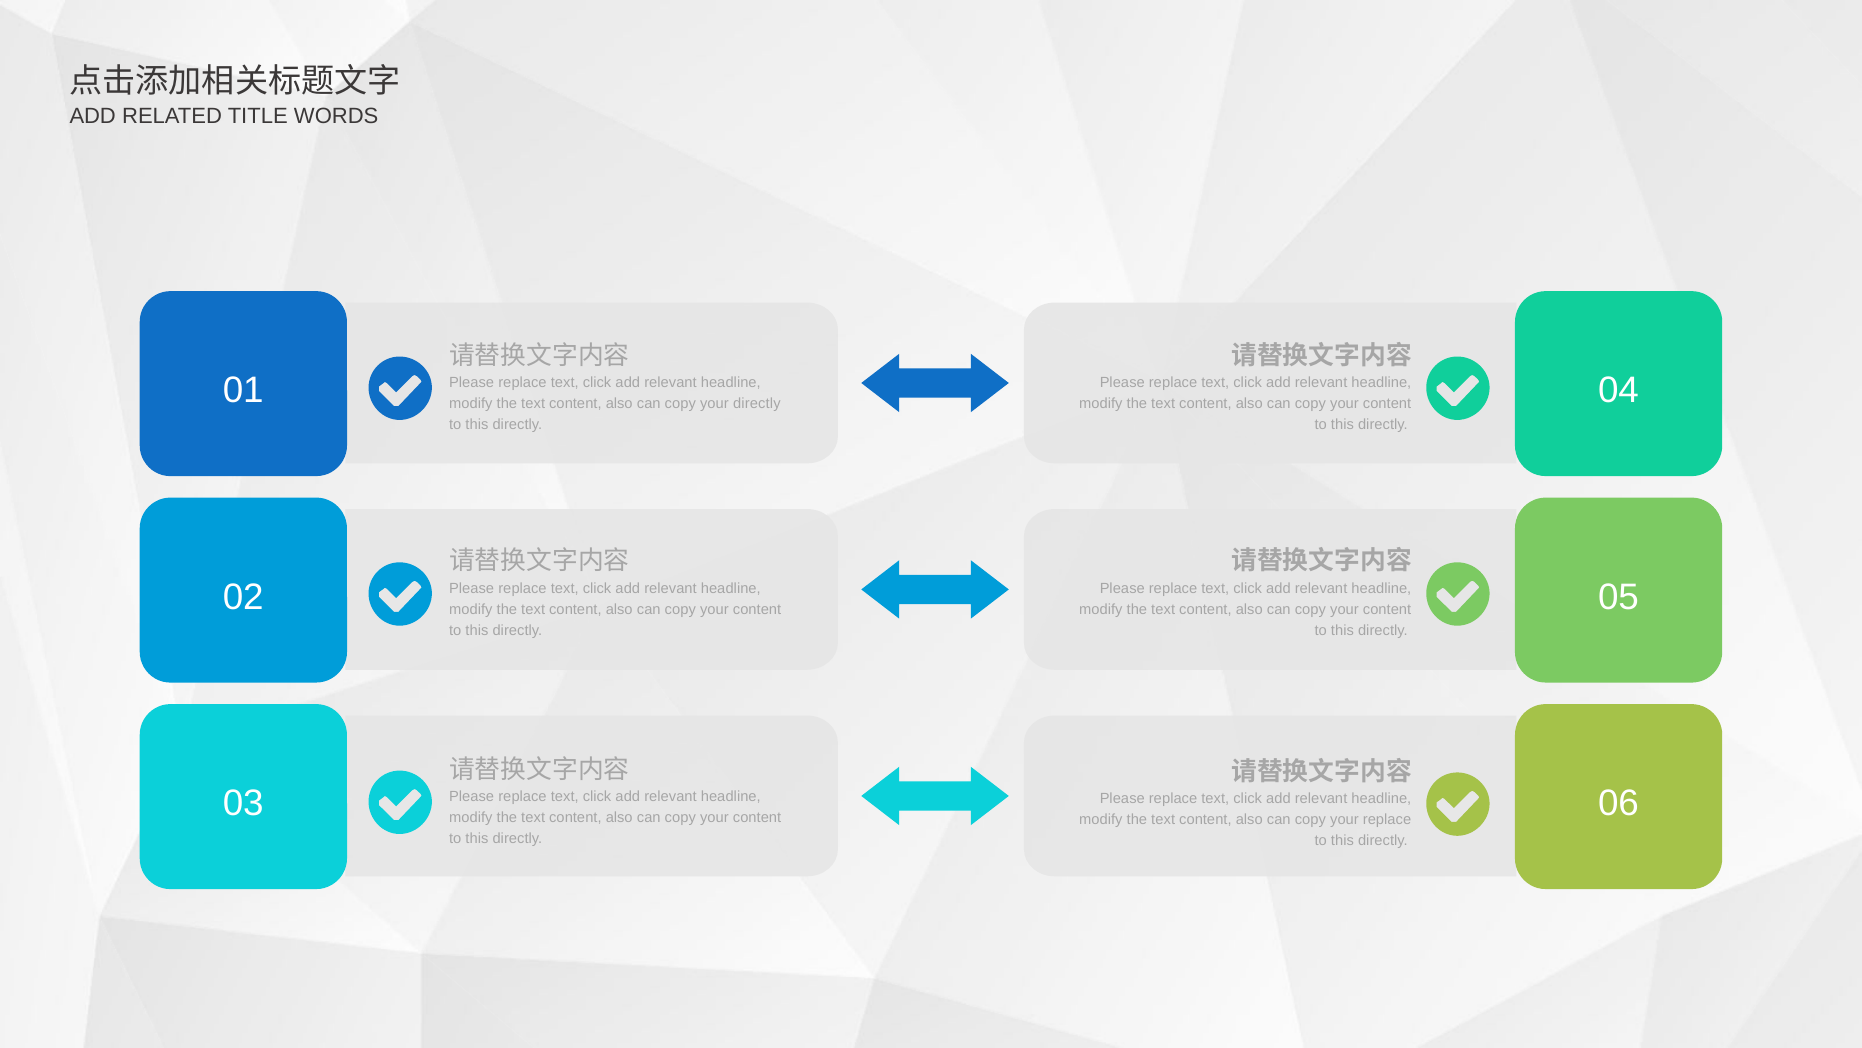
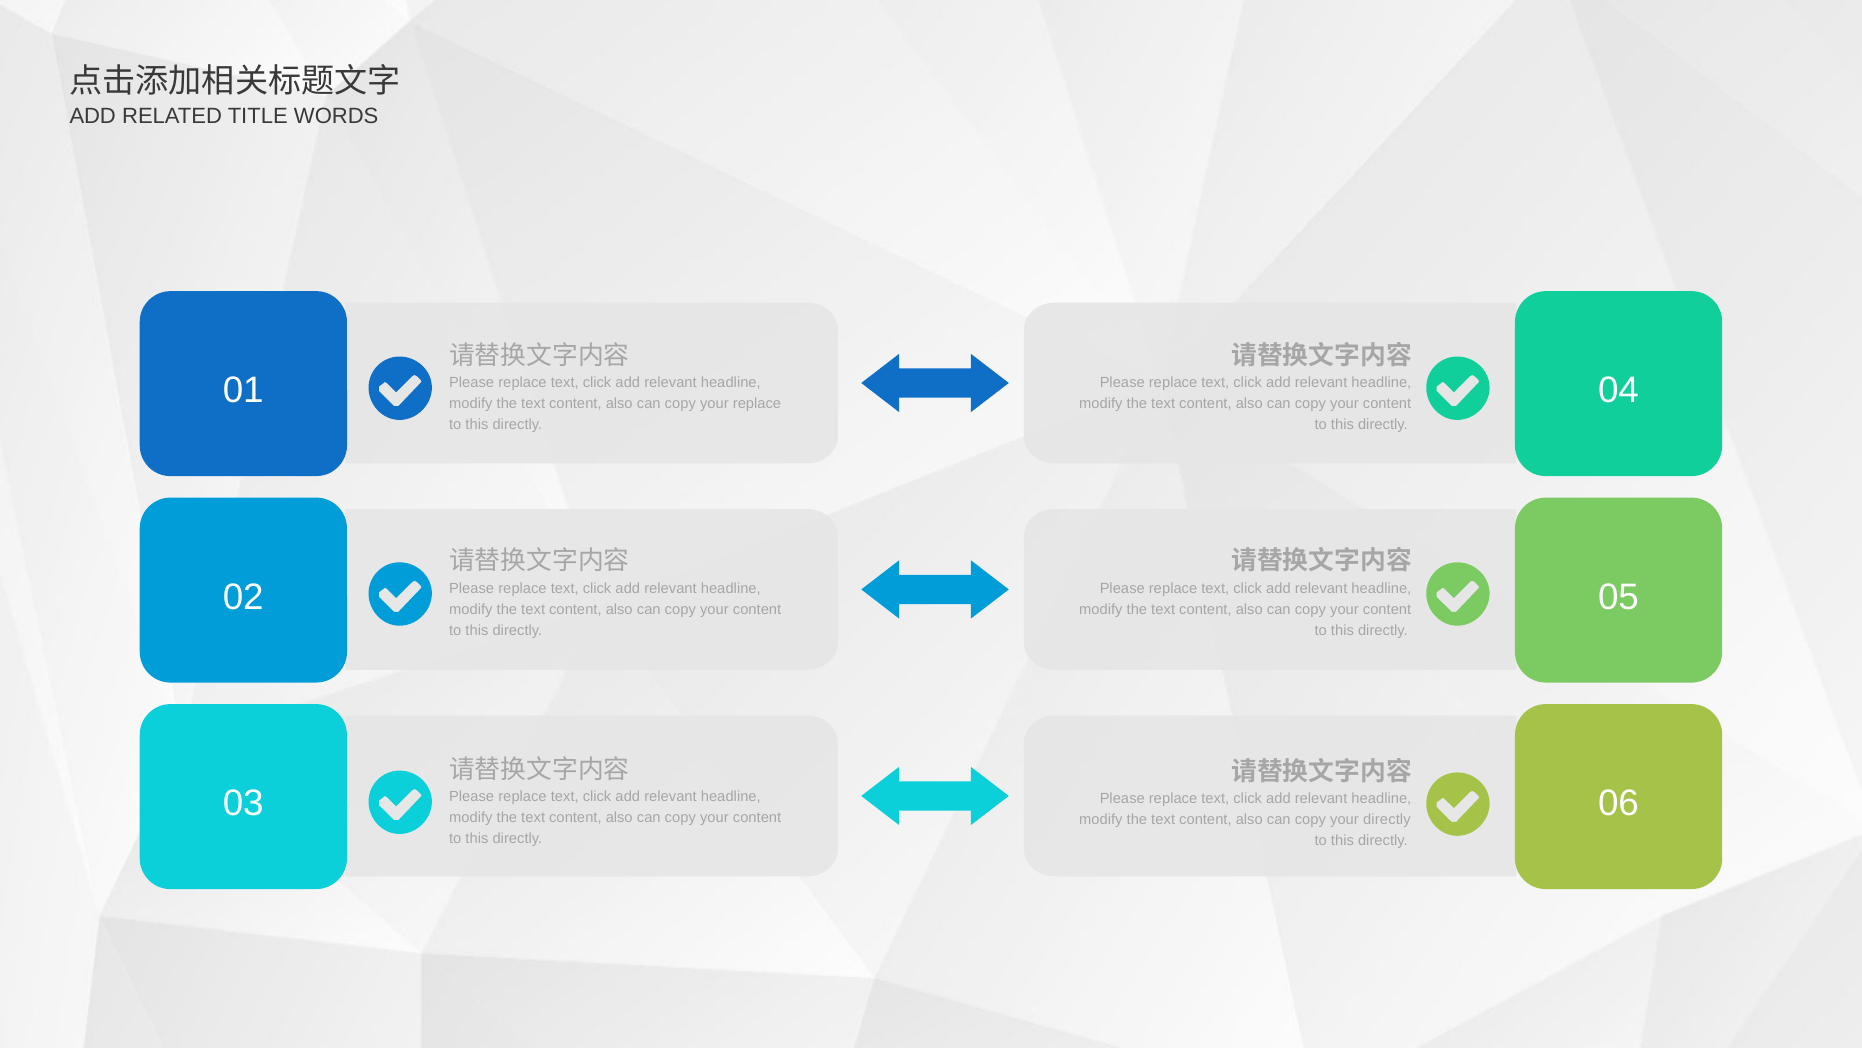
your directly: directly -> replace
your replace: replace -> directly
